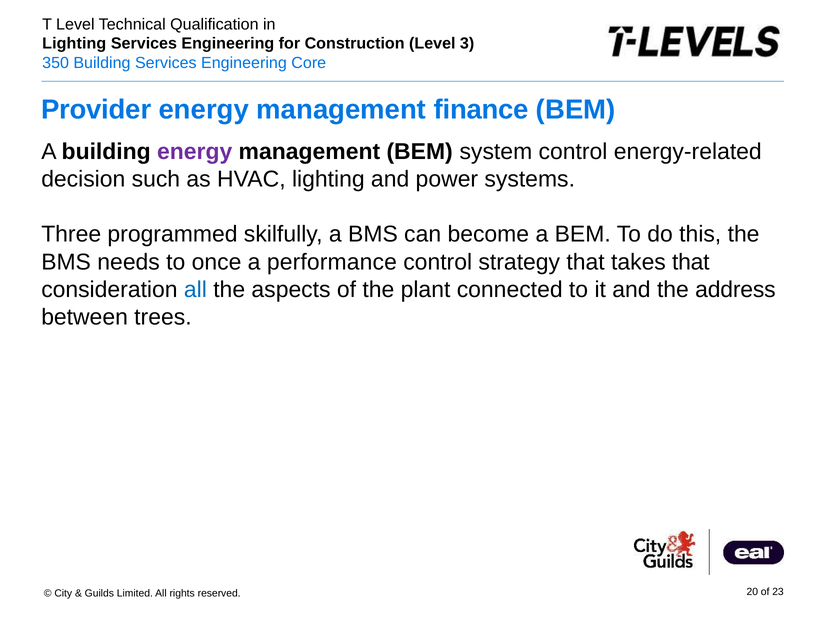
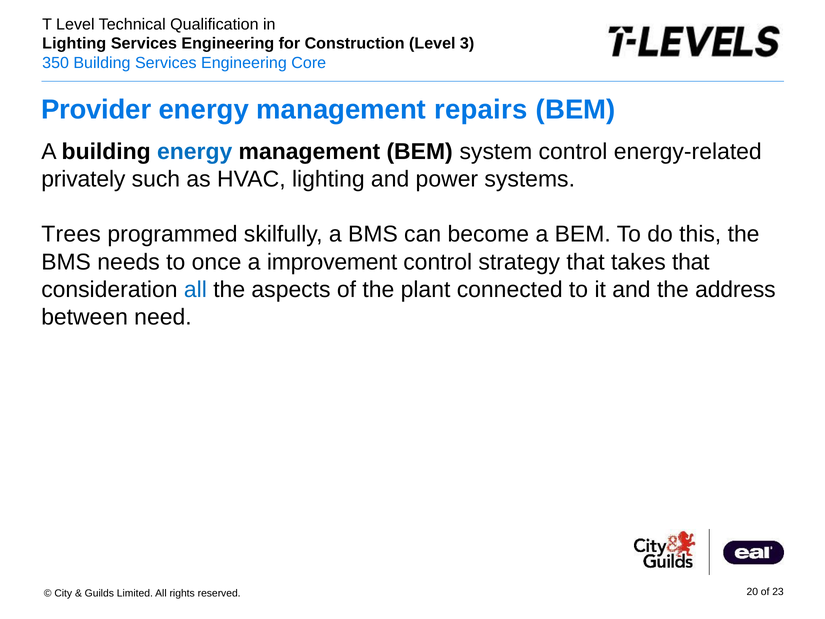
finance: finance -> repairs
energy at (195, 152) colour: purple -> blue
decision: decision -> privately
Three: Three -> Trees
performance: performance -> improvement
trees: trees -> need
